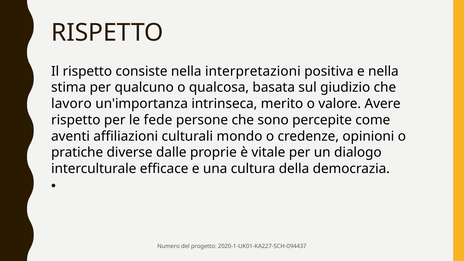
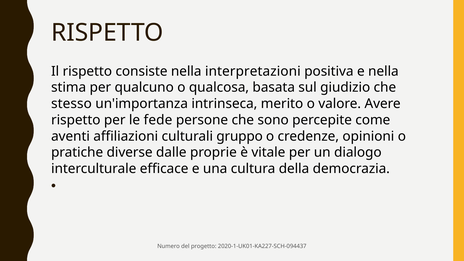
lavoro: lavoro -> stesso
mondo: mondo -> gruppo
